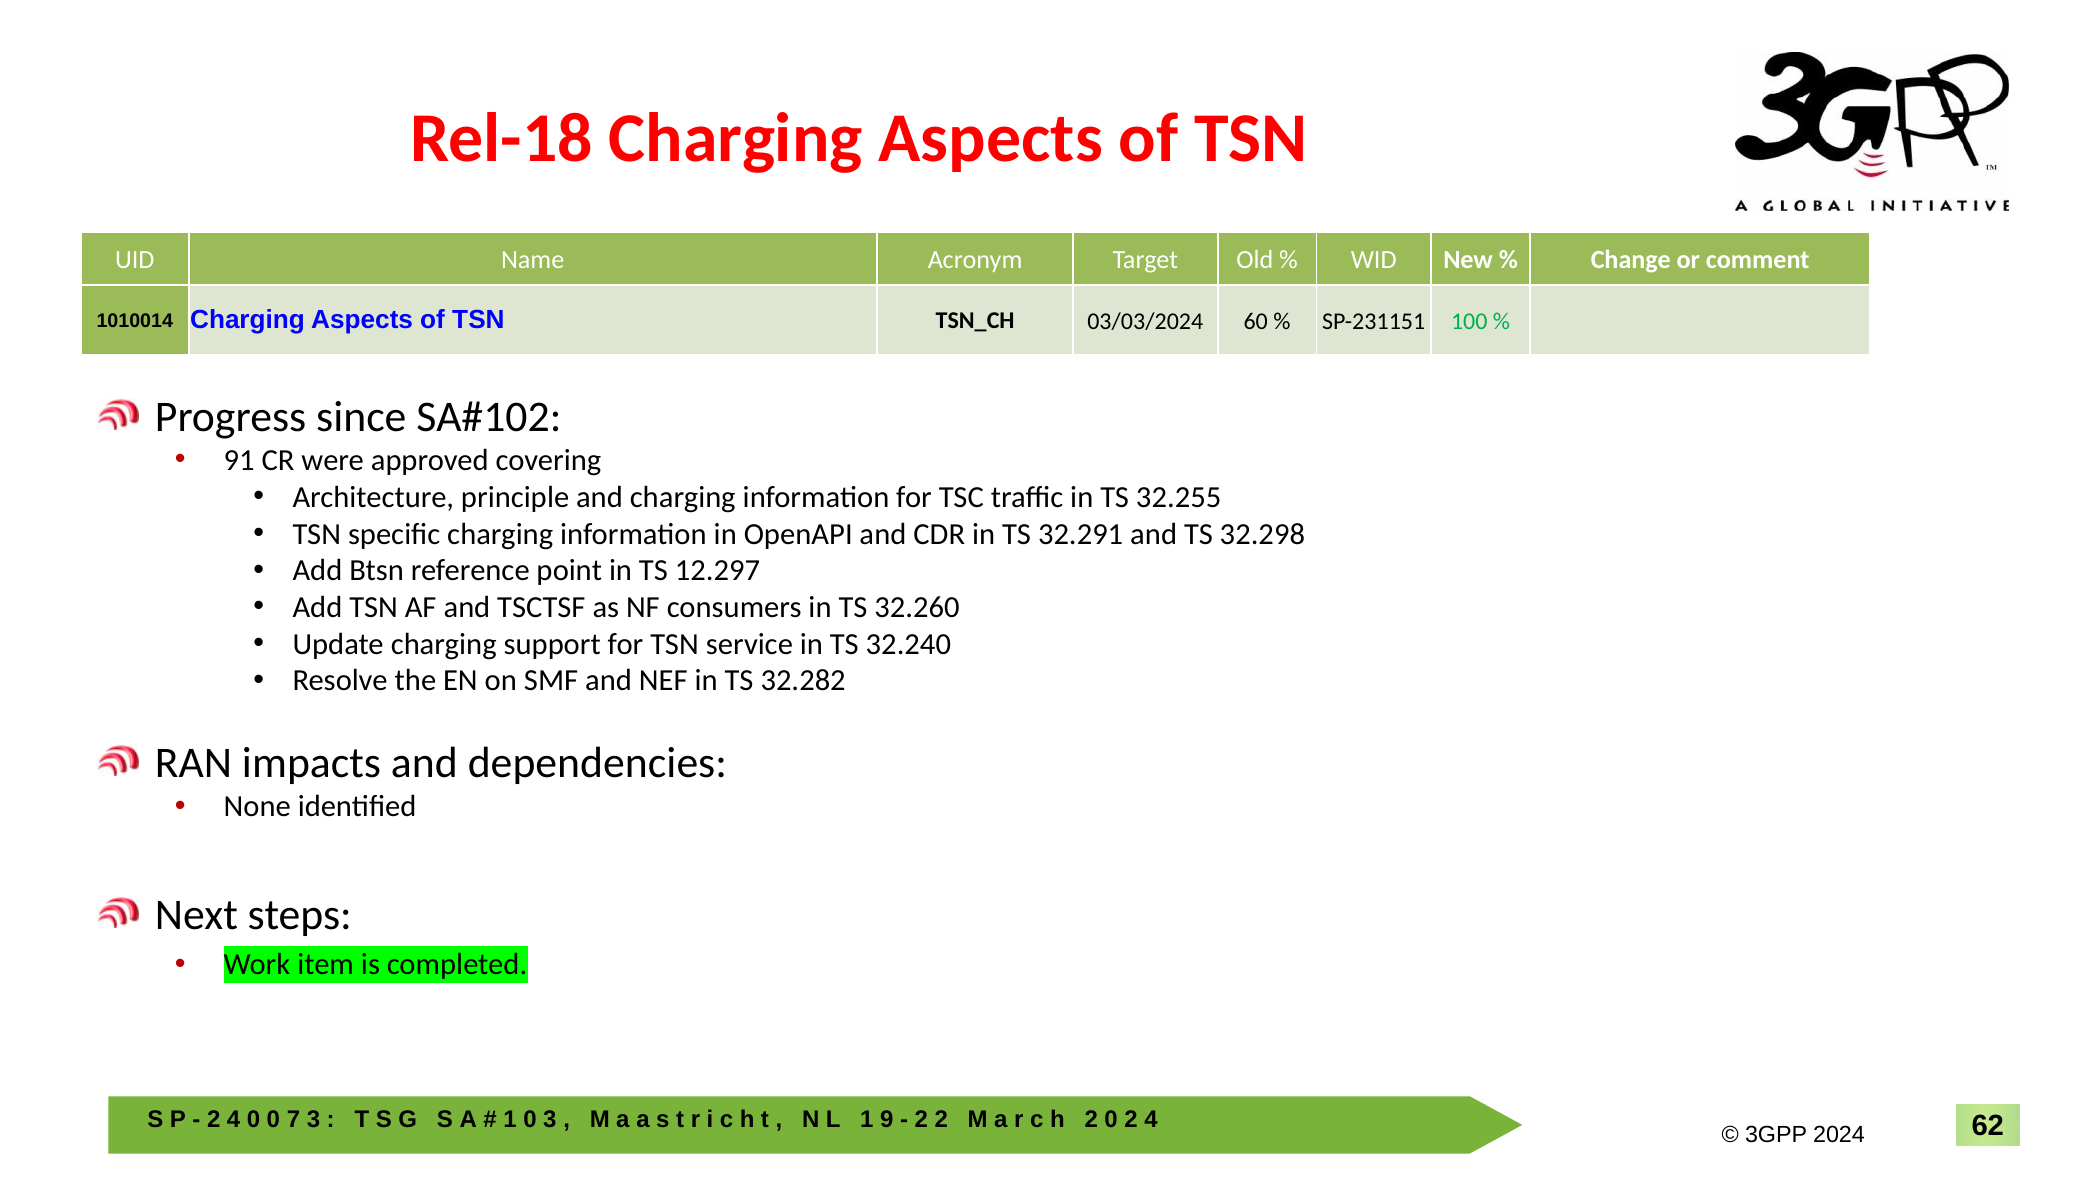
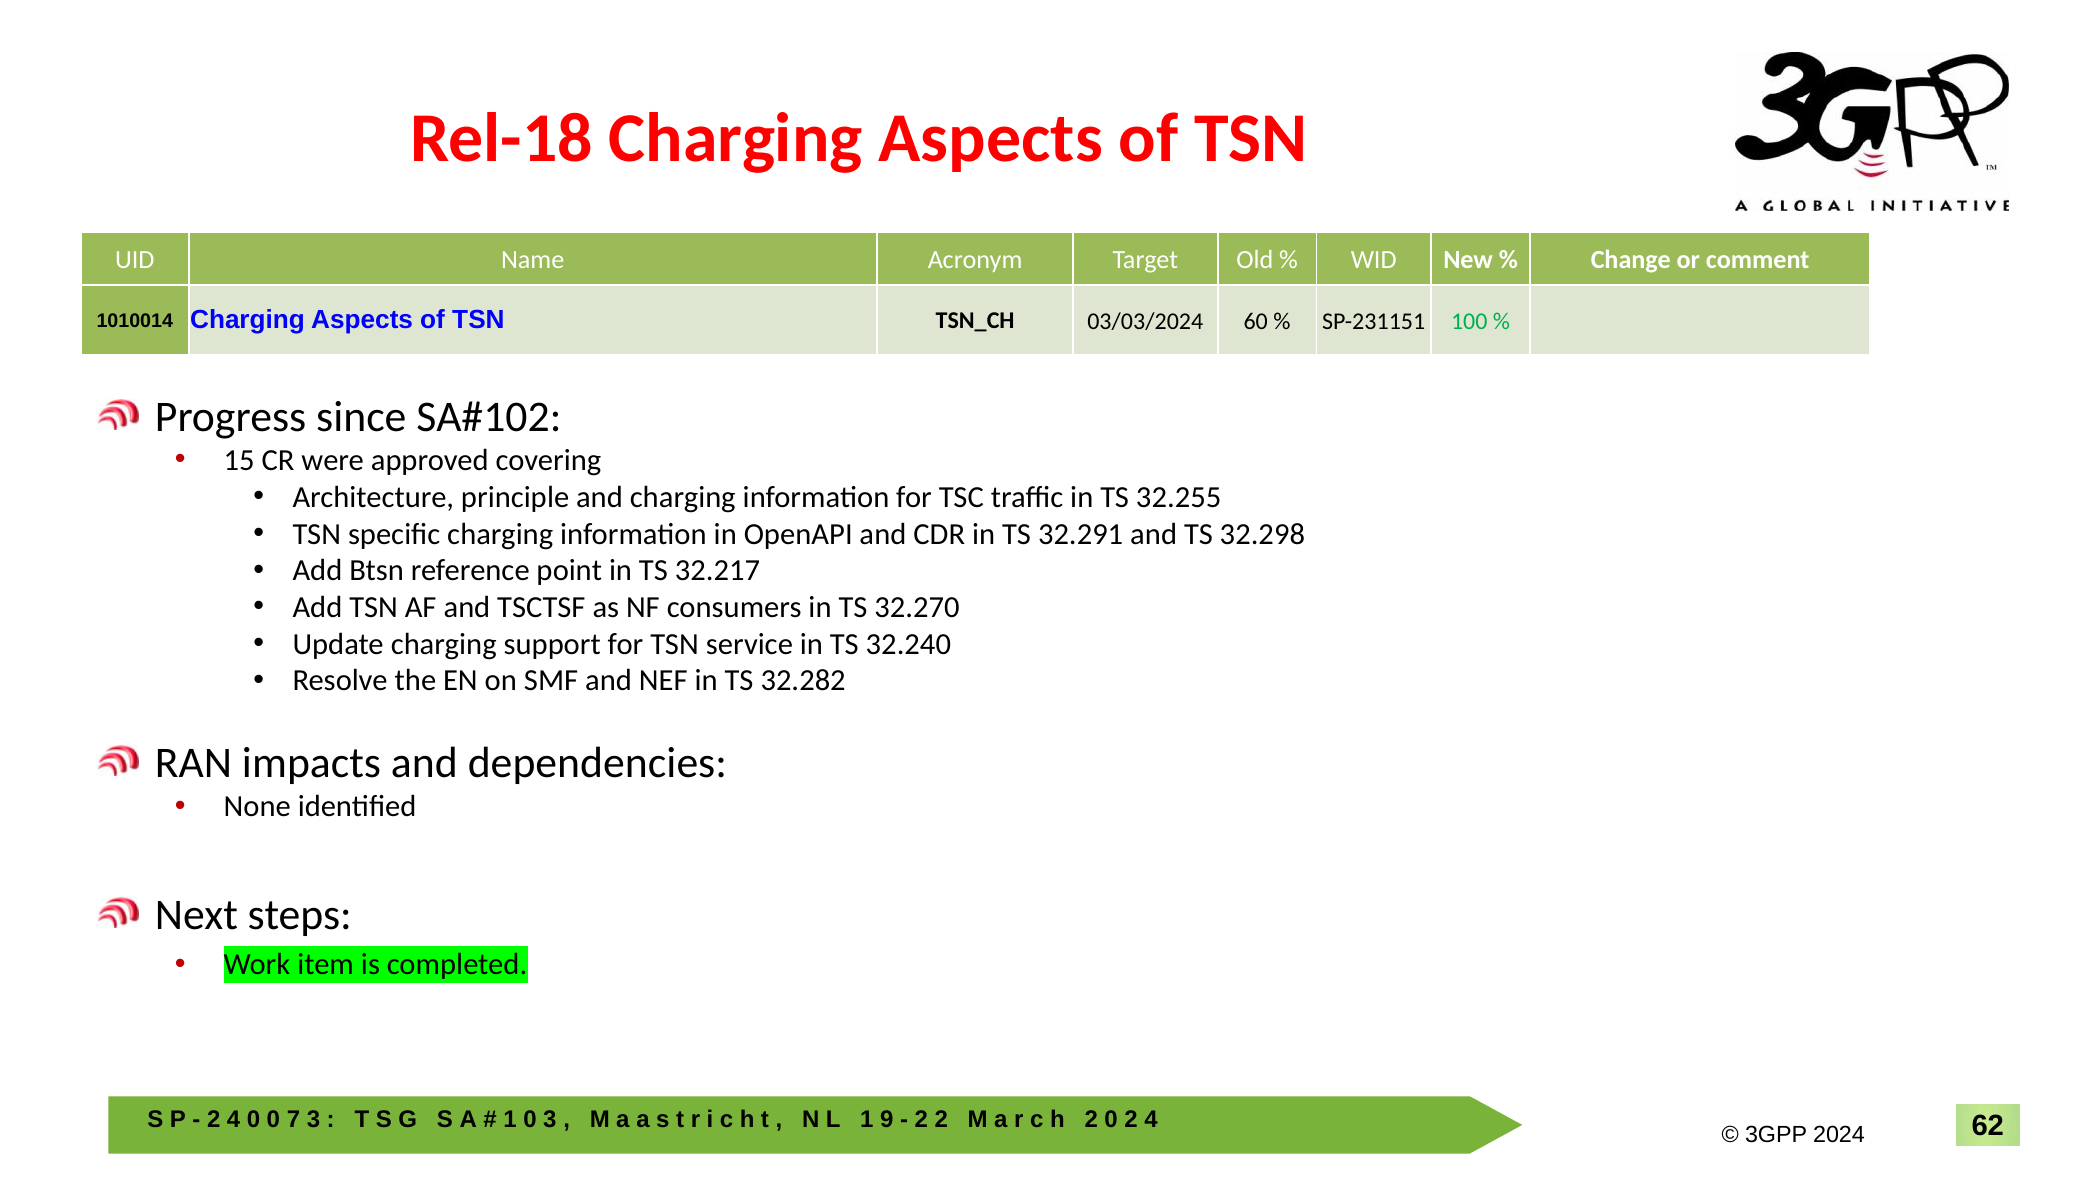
91: 91 -> 15
12.297: 12.297 -> 32.217
32.260: 32.260 -> 32.270
